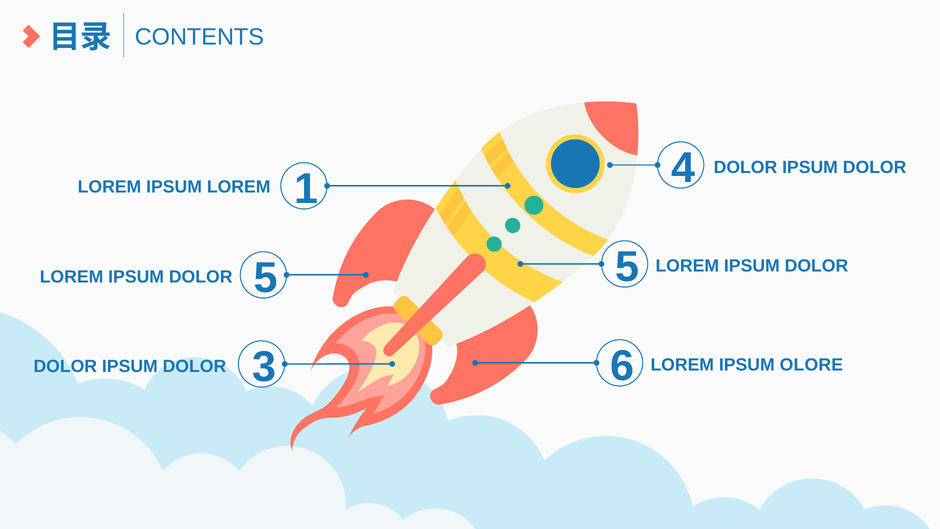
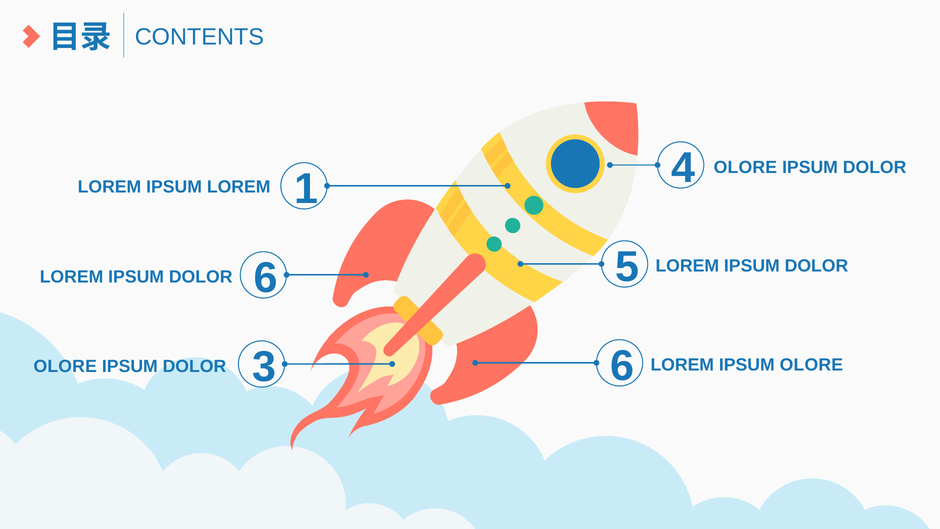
4 DOLOR: DOLOR -> OLORE
5 at (266, 278): 5 -> 6
DOLOR at (65, 366): DOLOR -> OLORE
